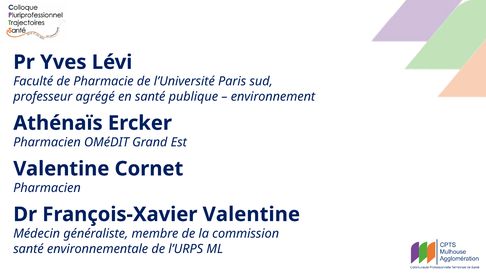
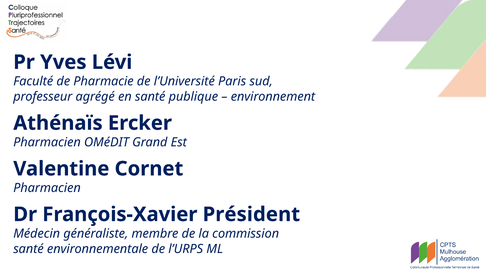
François-Xavier Valentine: Valentine -> Président
